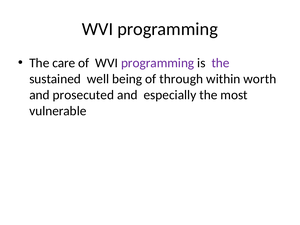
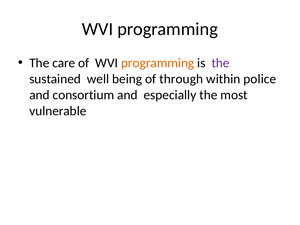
programming at (158, 63) colour: purple -> orange
worth: worth -> police
prosecuted: prosecuted -> consortium
